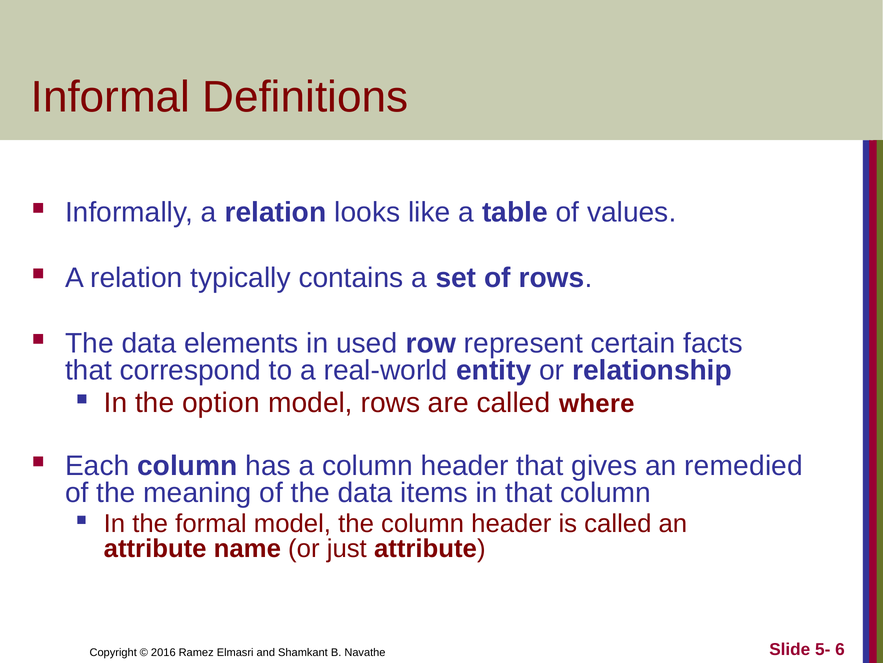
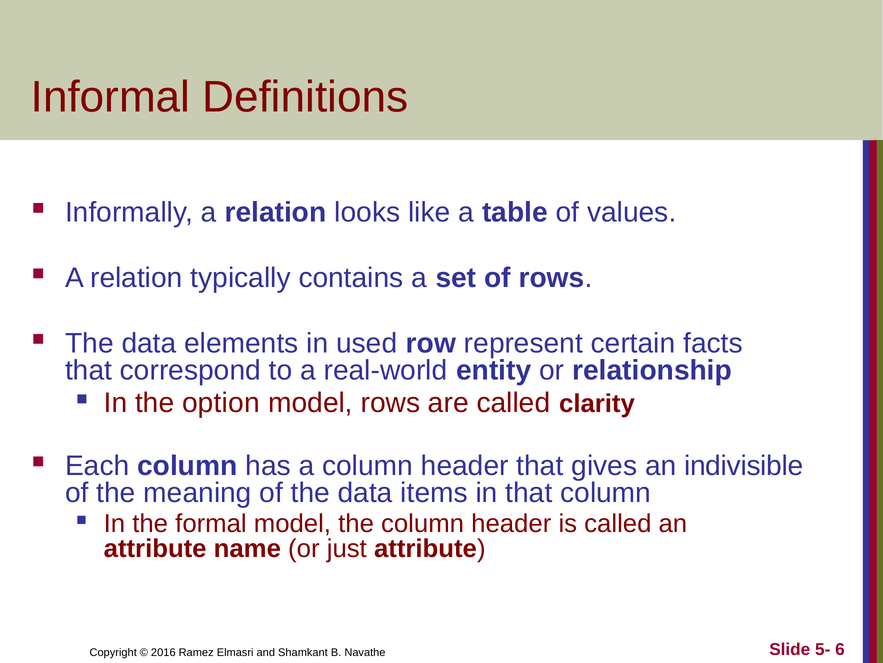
where: where -> clarity
remedied: remedied -> indivisible
